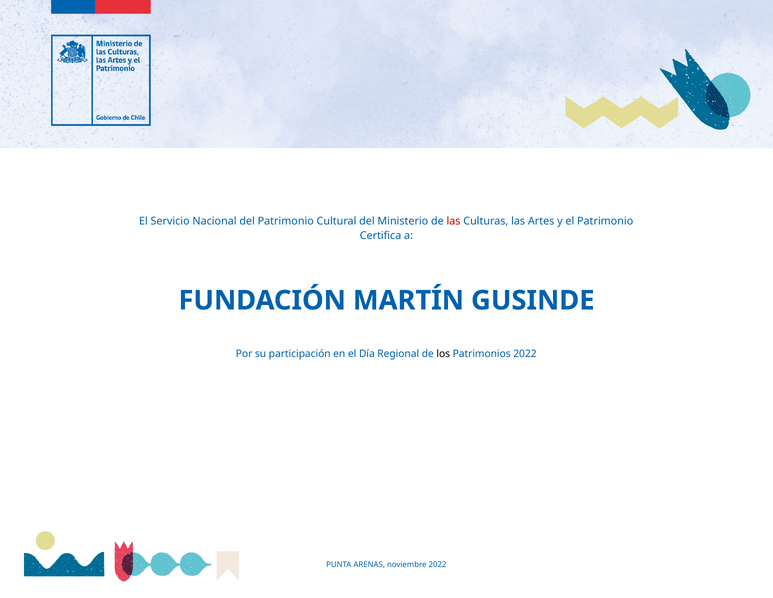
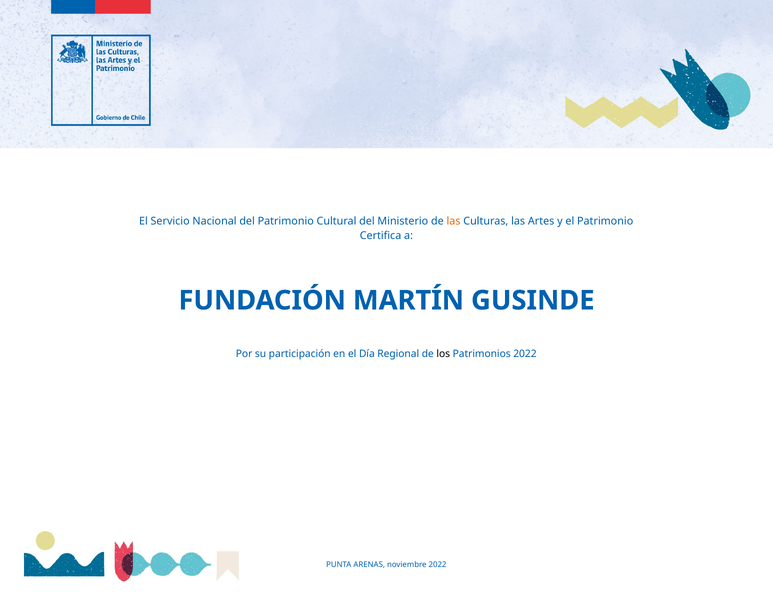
las at (453, 221) colour: red -> orange
